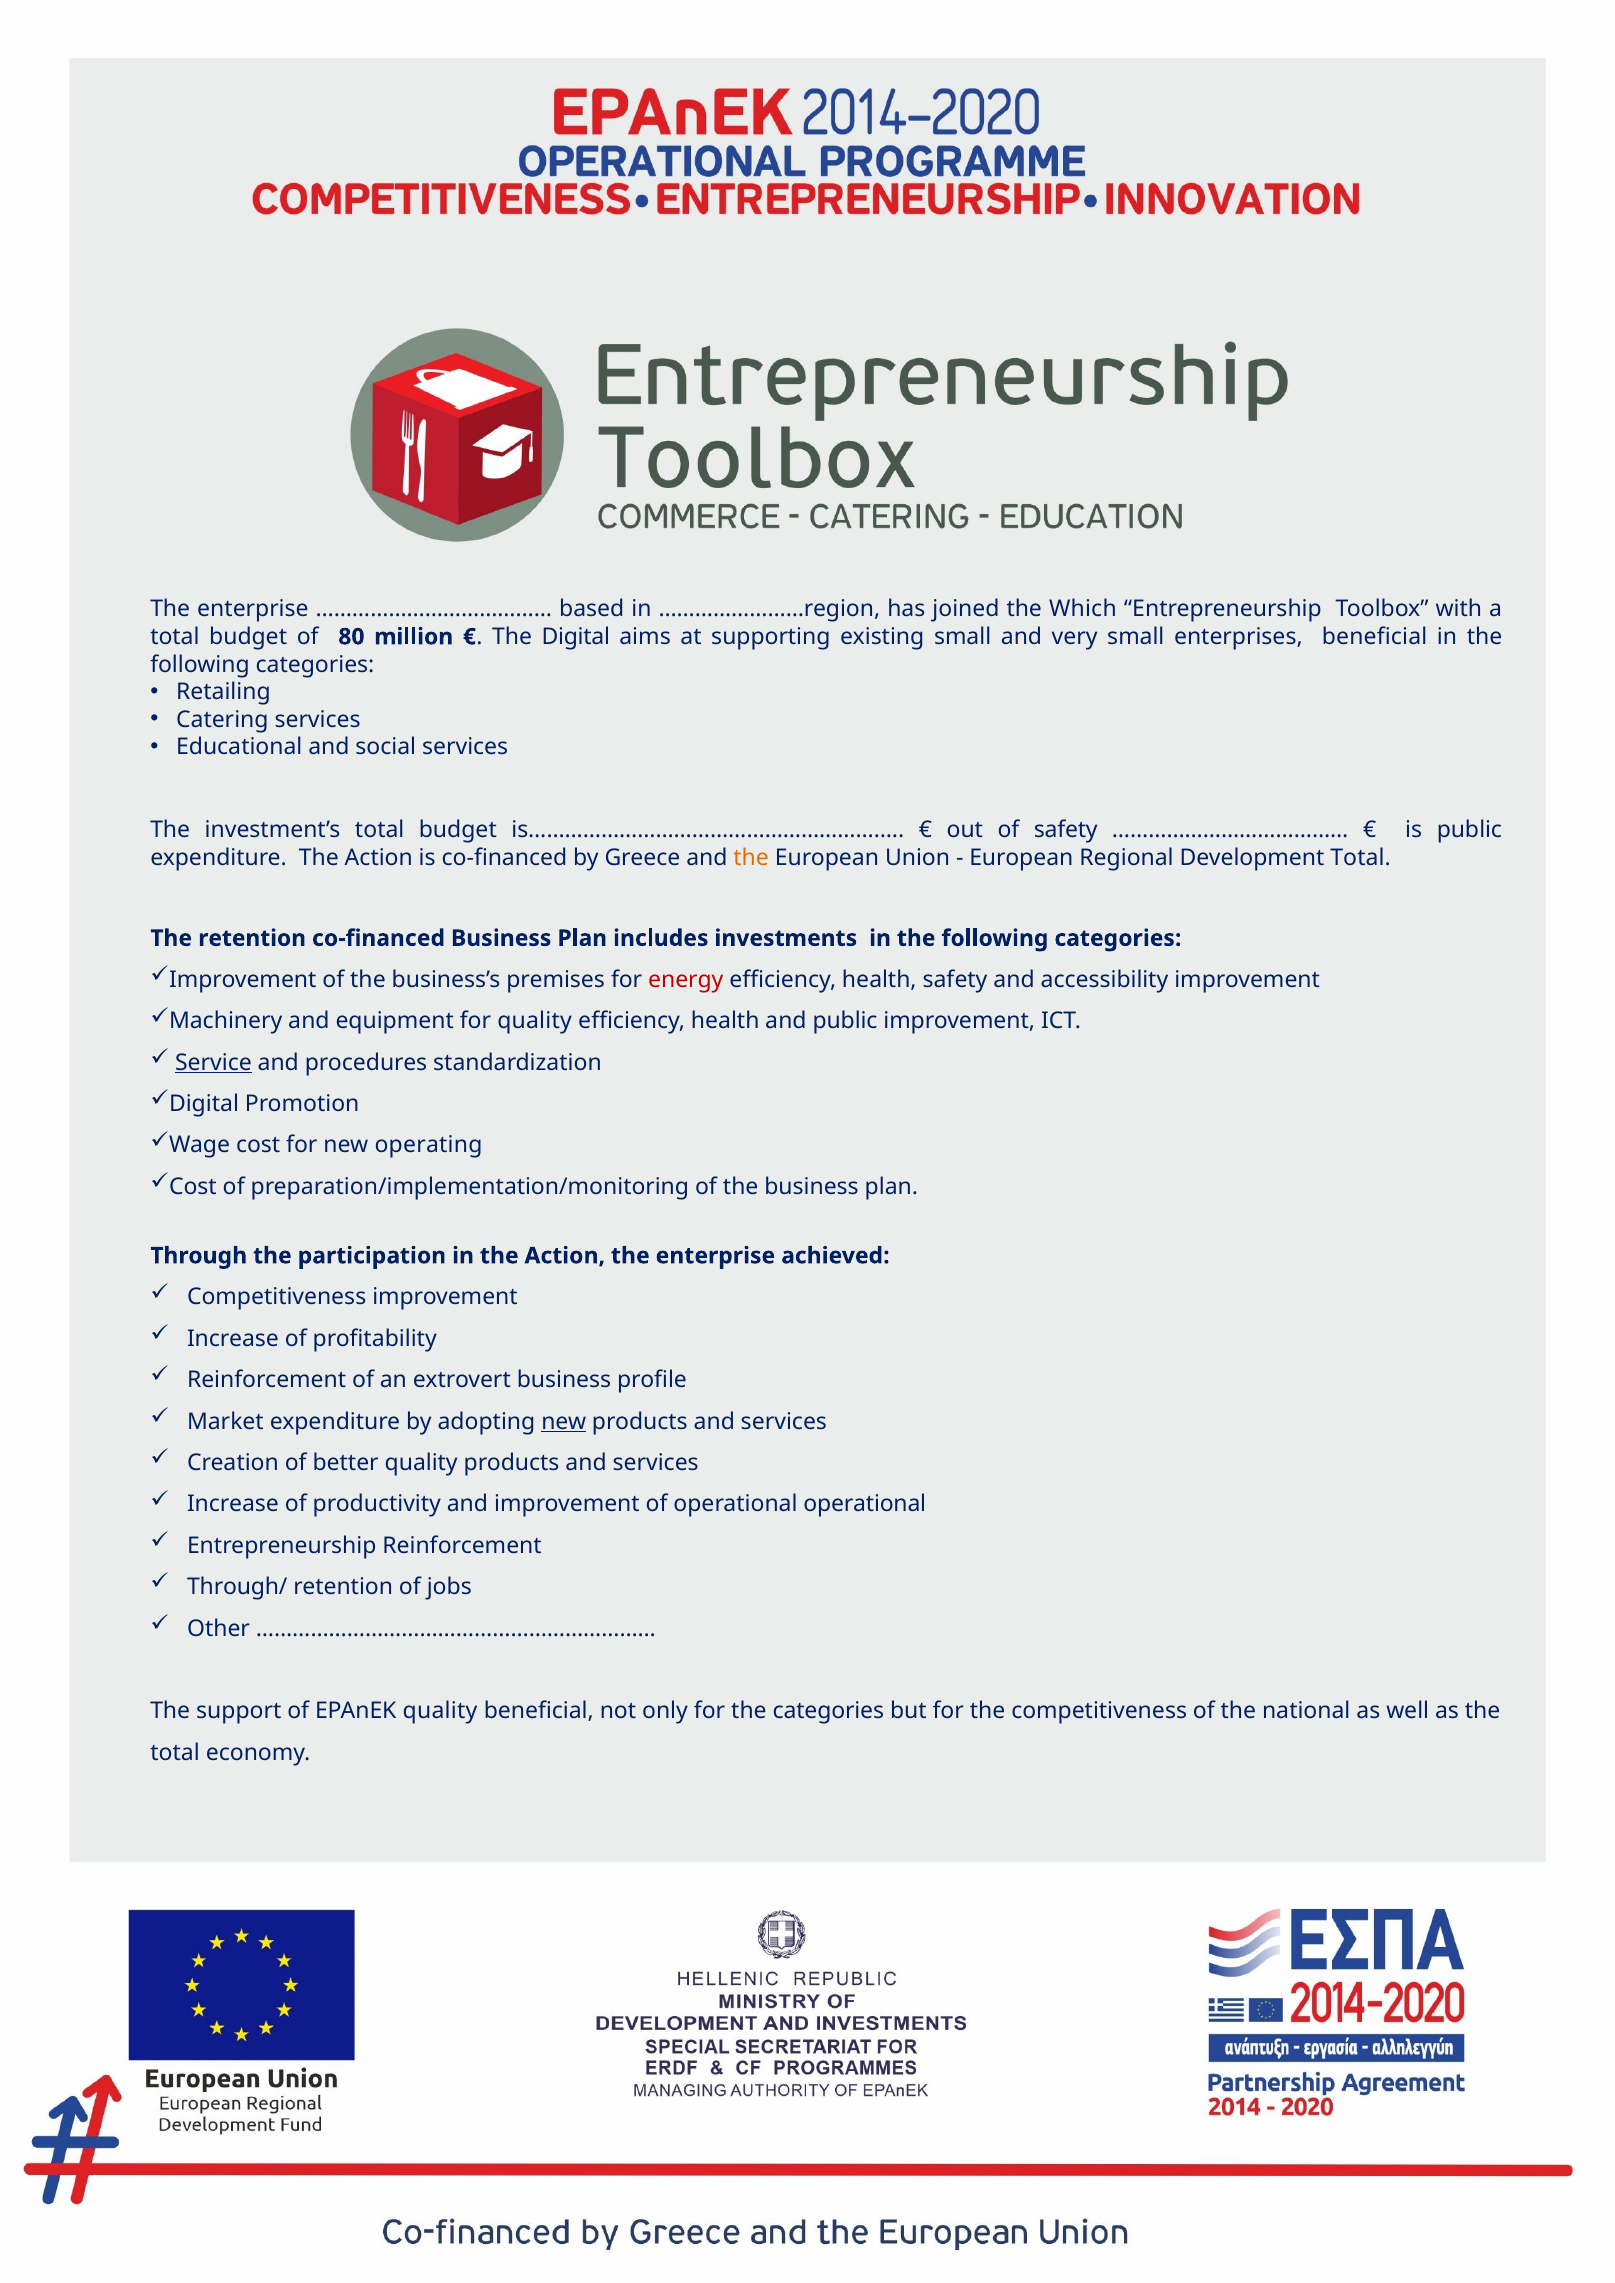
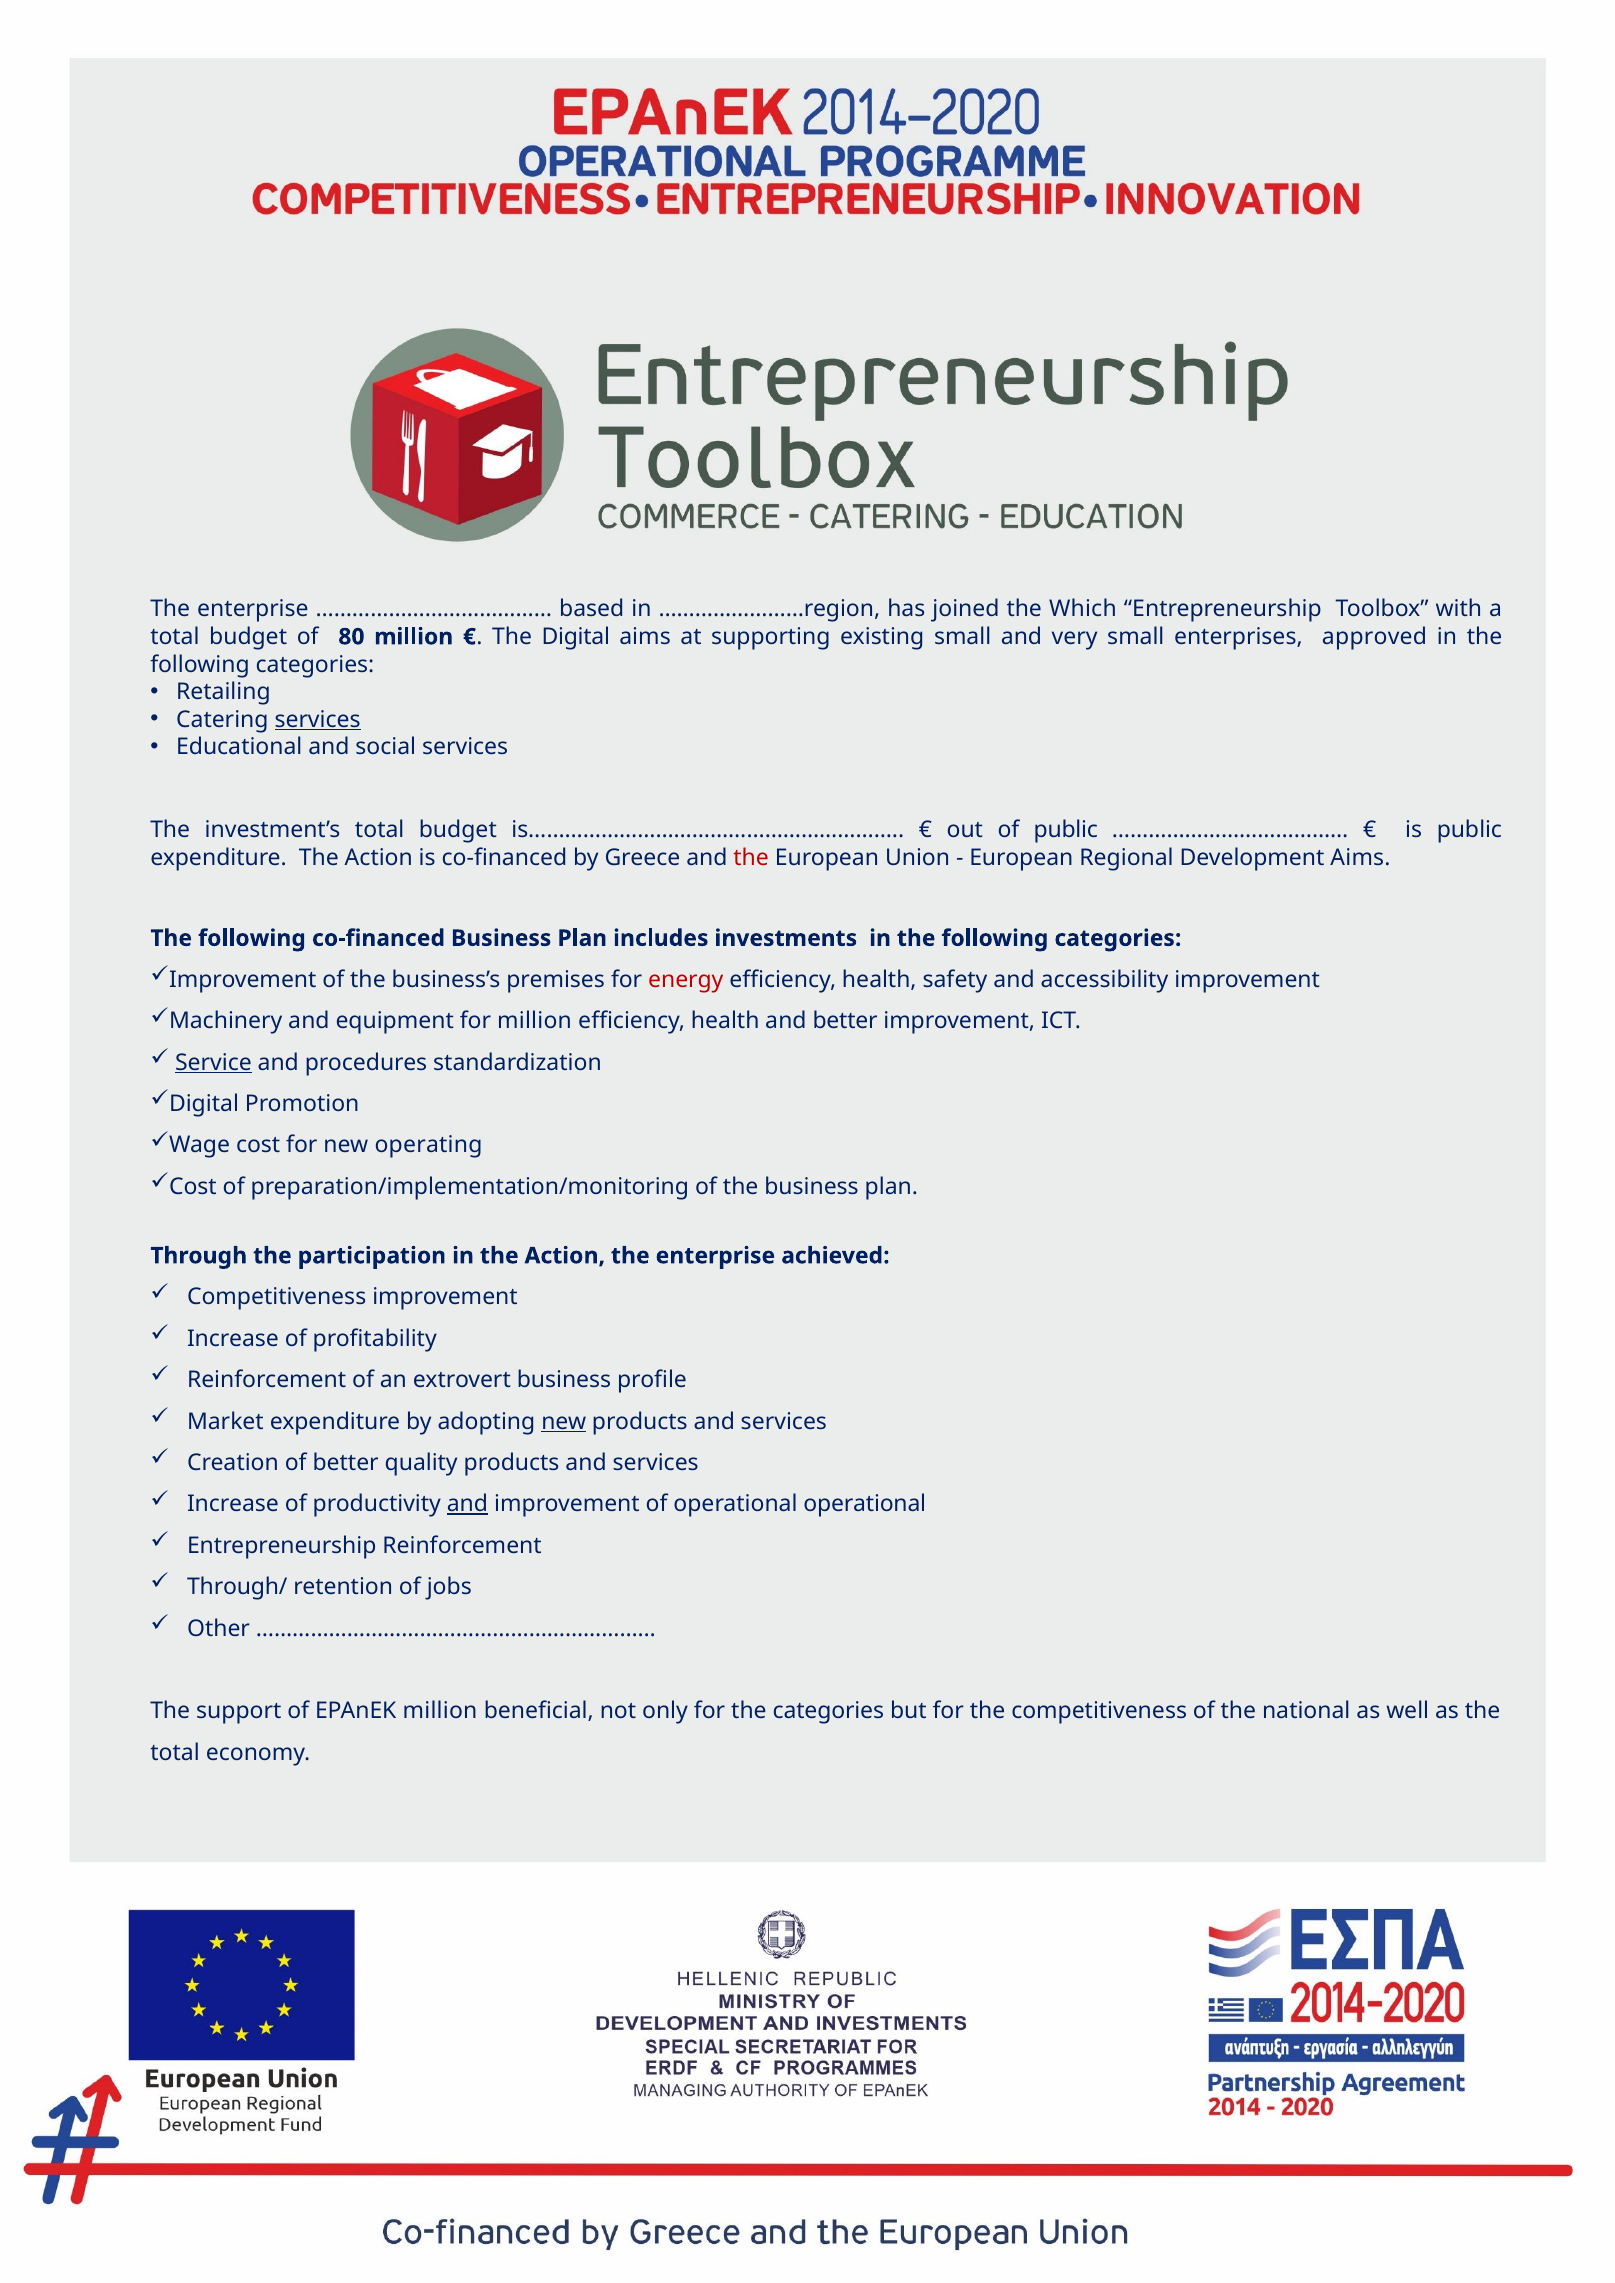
enterprises beneficial: beneficial -> approved
services at (318, 720) underline: none -> present
of safety: safety -> public
the at (751, 858) colour: orange -> red
Development Total: Total -> Aims
retention at (252, 939): retention -> following
for quality: quality -> million
and public: public -> better
and at (467, 1505) underline: none -> present
EPAnEK quality: quality -> million
